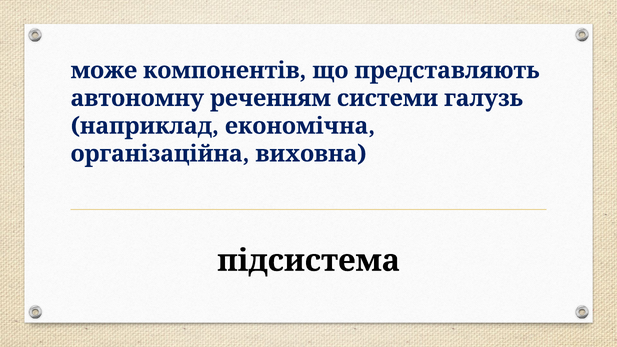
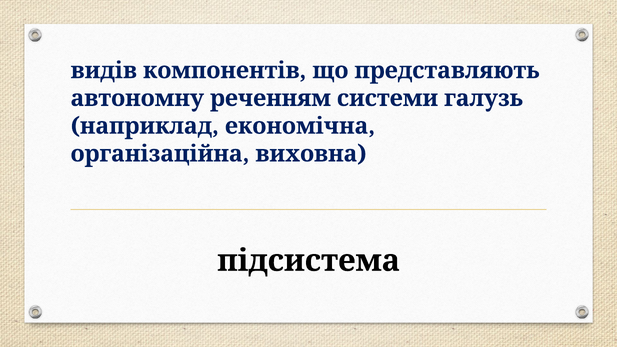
може: може -> видів
